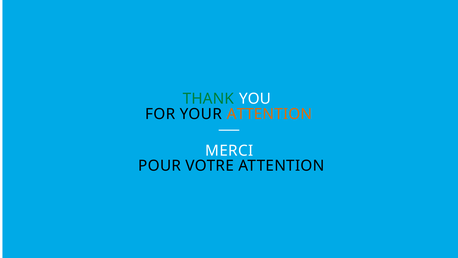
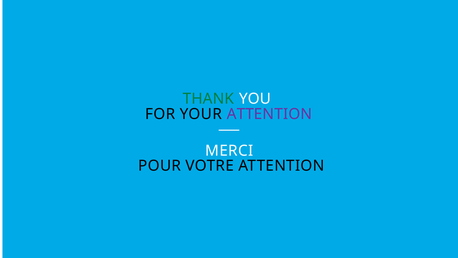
ATTENTION at (269, 114) colour: orange -> purple
